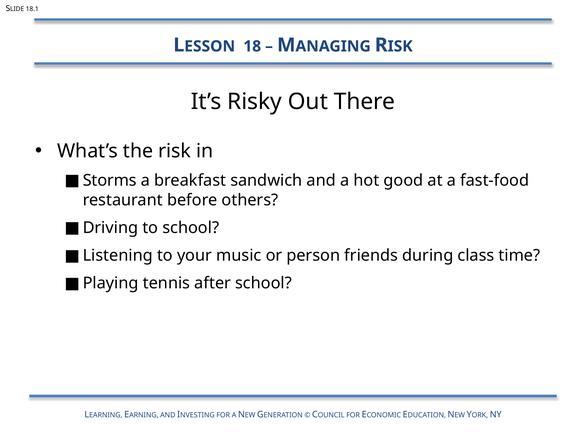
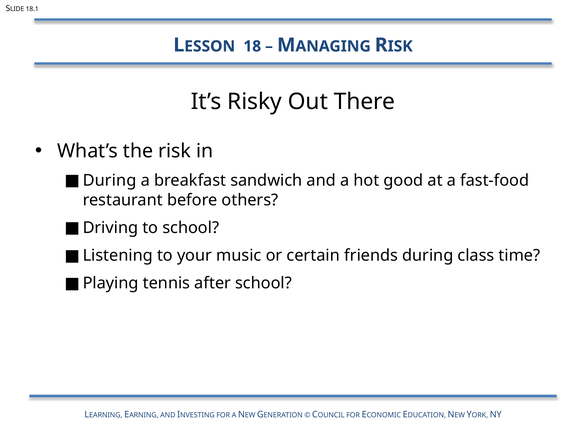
Storms at (110, 180): Storms -> During
person: person -> certain
